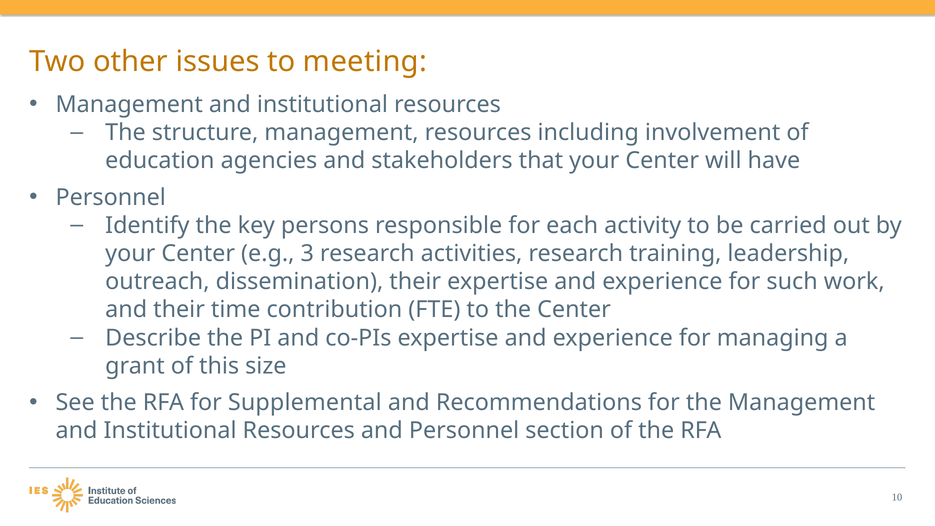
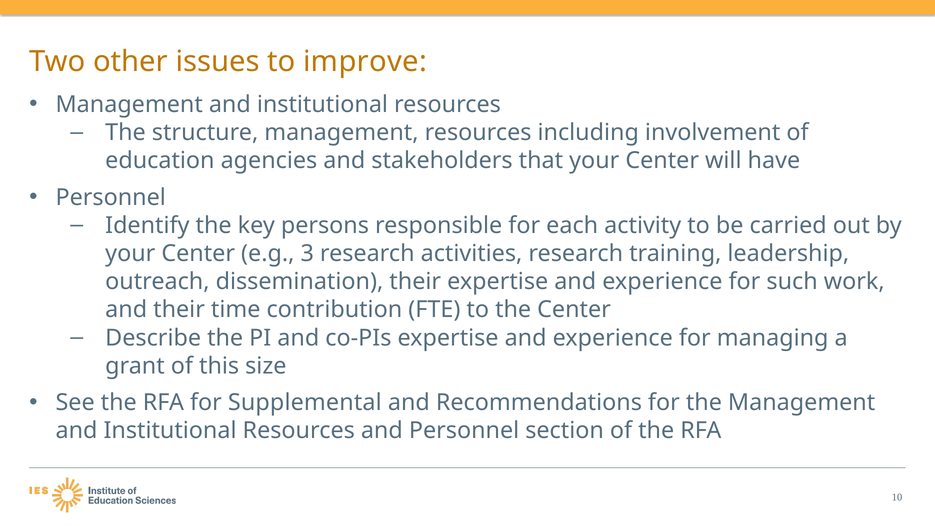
meeting: meeting -> improve
